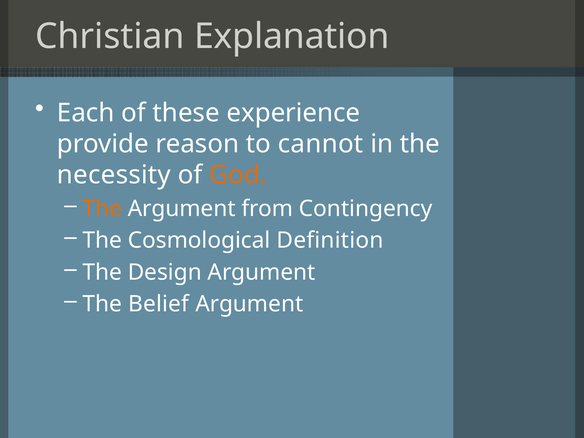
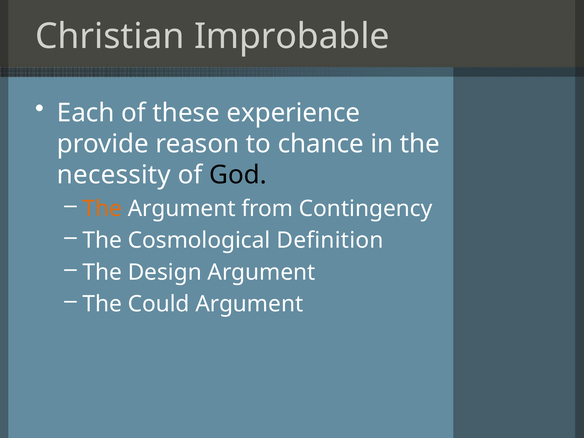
Explanation: Explanation -> Improbable
cannot: cannot -> chance
God colour: orange -> black
Belief: Belief -> Could
